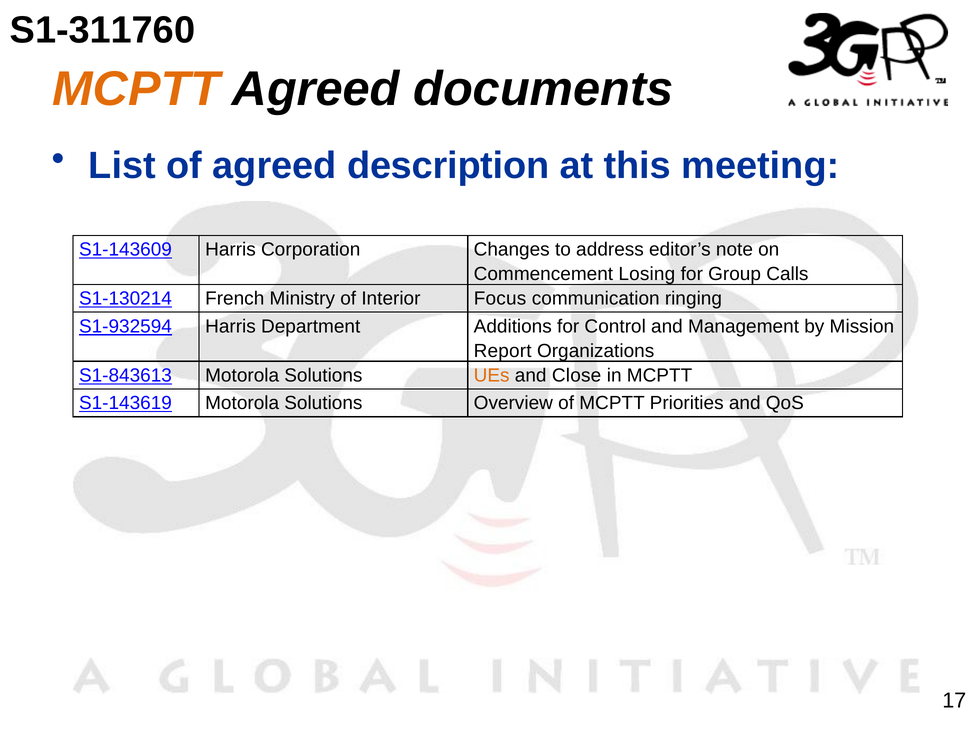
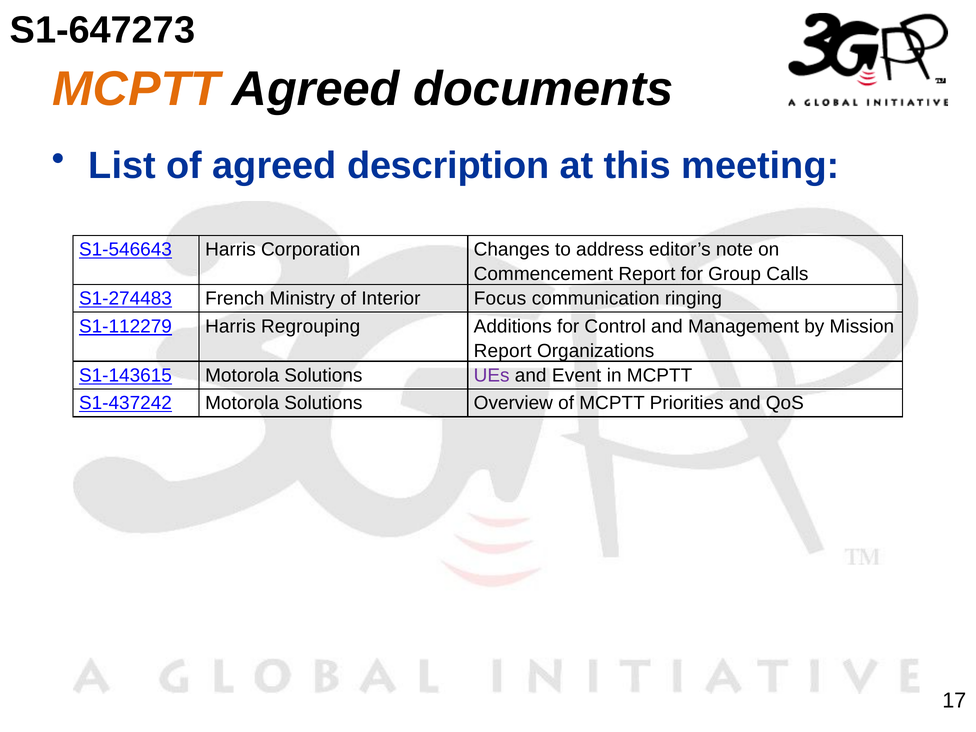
S1-311760: S1-311760 -> S1-647273
S1-143609: S1-143609 -> S1-546643
Commencement Losing: Losing -> Report
S1-130214: S1-130214 -> S1-274483
S1-932594: S1-932594 -> S1-112279
Department: Department -> Regrouping
S1-843613: S1-843613 -> S1-143615
UEs colour: orange -> purple
Close: Close -> Event
S1-143619: S1-143619 -> S1-437242
